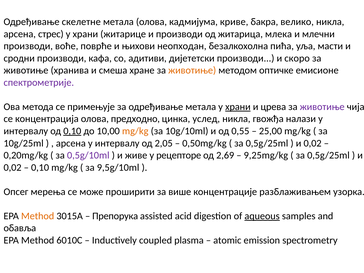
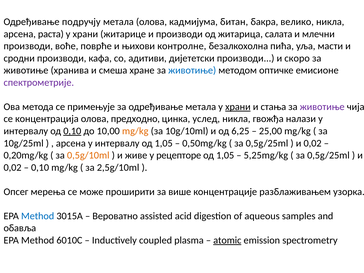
скелетне: скелетне -> подручју
криве: криве -> битан
стрес: стрес -> раста
млека: млека -> салата
неопходан: неопходан -> контролне
животиње at (192, 70) colour: orange -> blue
црева: црева -> стања
0,55: 0,55 -> 6,25
интервалу од 2,05: 2,05 -> 1,05
0,5g/10ml colour: purple -> orange
2,69 at (225, 155): 2,69 -> 1,05
9,25mg/kg: 9,25mg/kg -> 5,25mg/kg
9,5g/10ml: 9,5g/10ml -> 2,5g/10ml
Method at (38, 216) colour: orange -> blue
Препорука: Препорука -> Вероватно
aqueous underline: present -> none
atomic underline: none -> present
